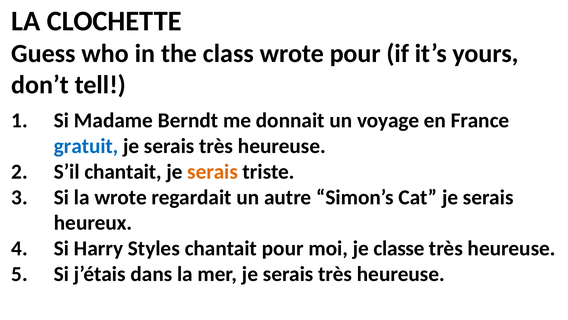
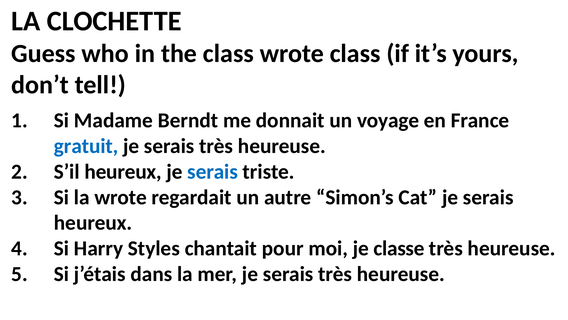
wrote pour: pour -> class
S’il chantait: chantait -> heureux
serais at (213, 171) colour: orange -> blue
